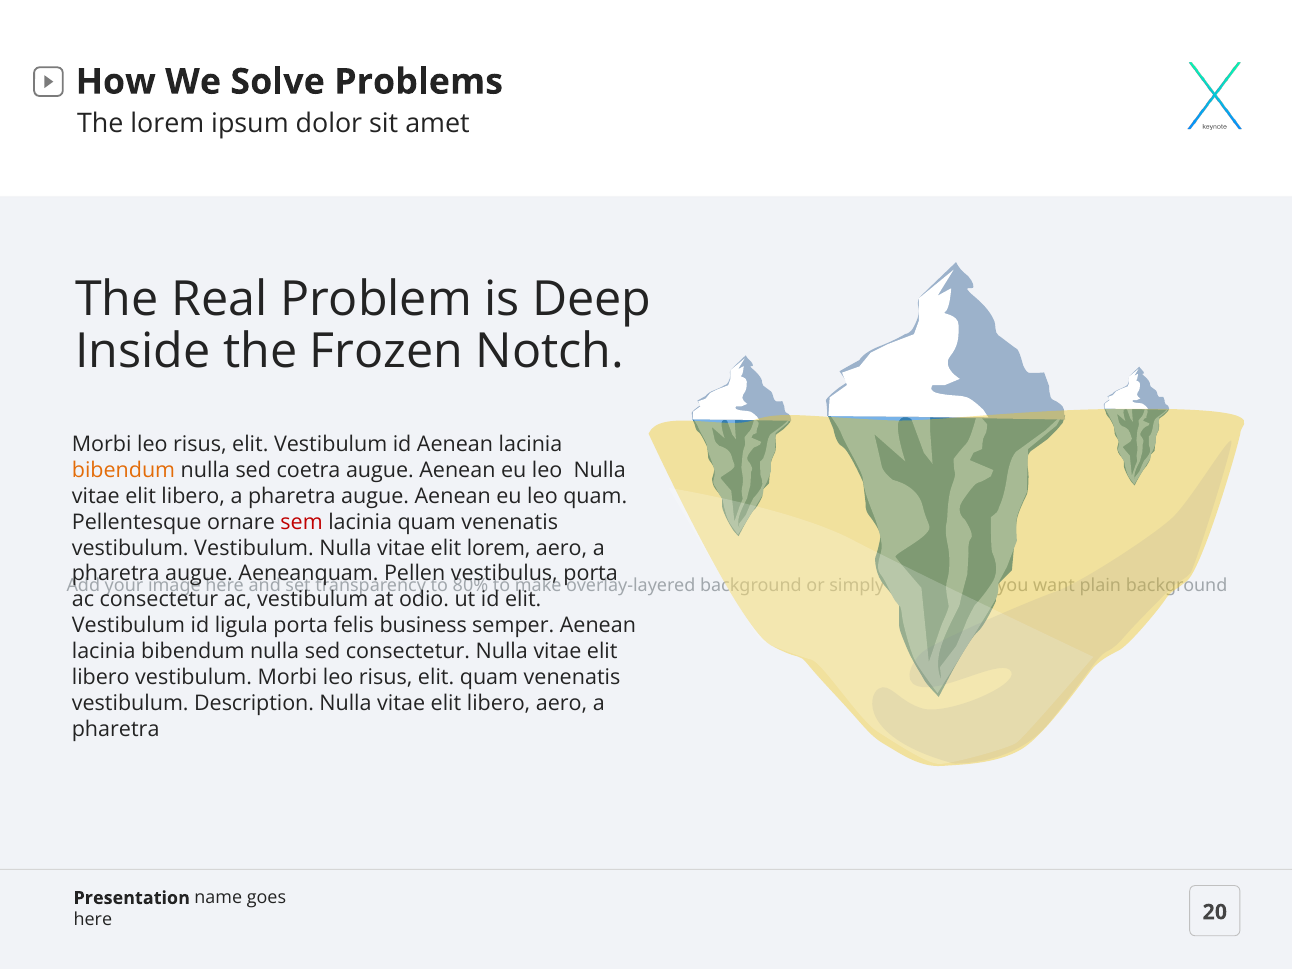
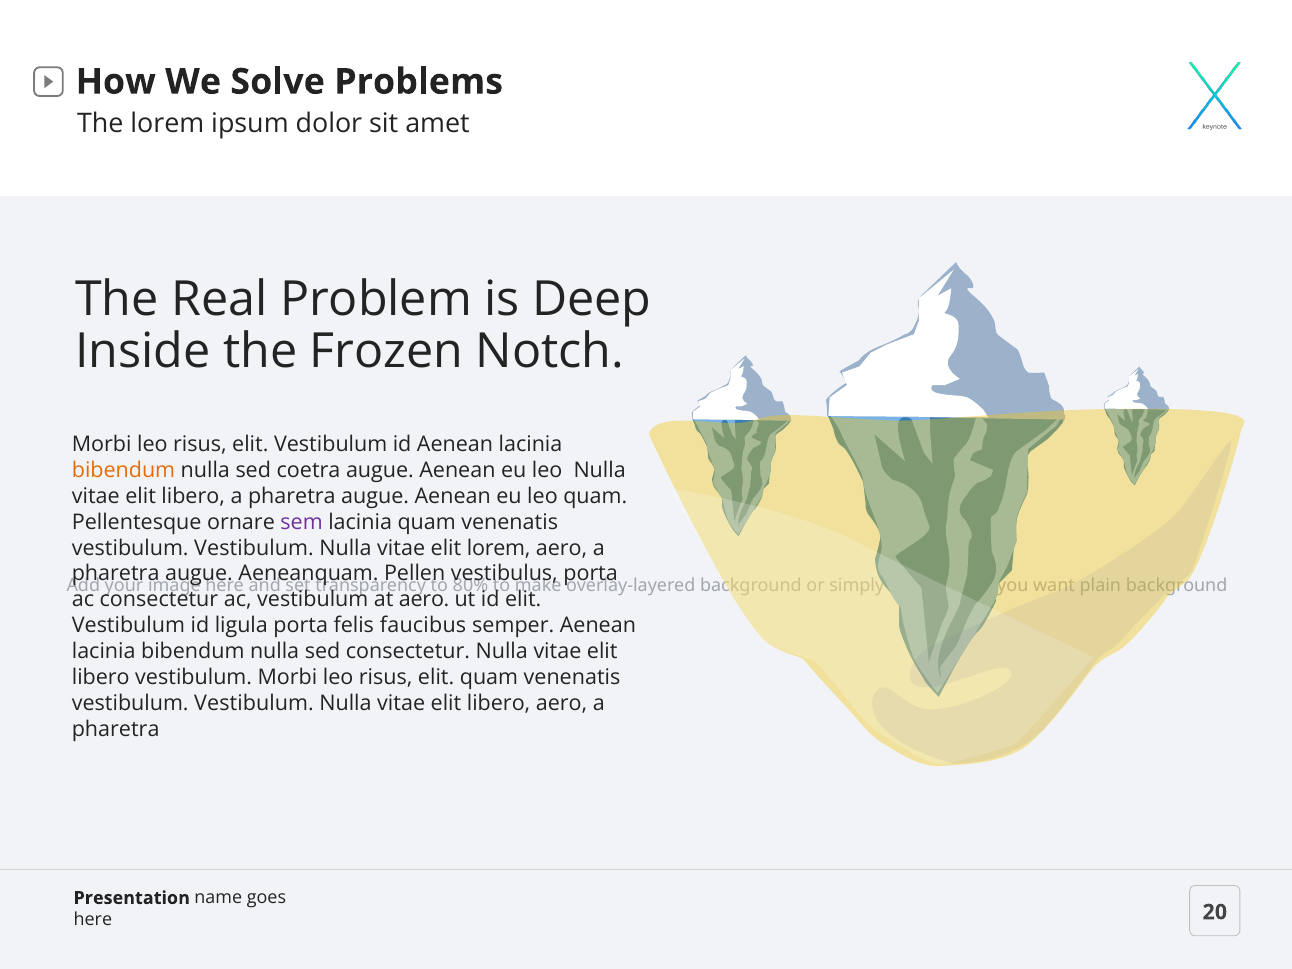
sem colour: red -> purple
at odio: odio -> aero
business: business -> faucibus
Description at (254, 703): Description -> Vestibulum
